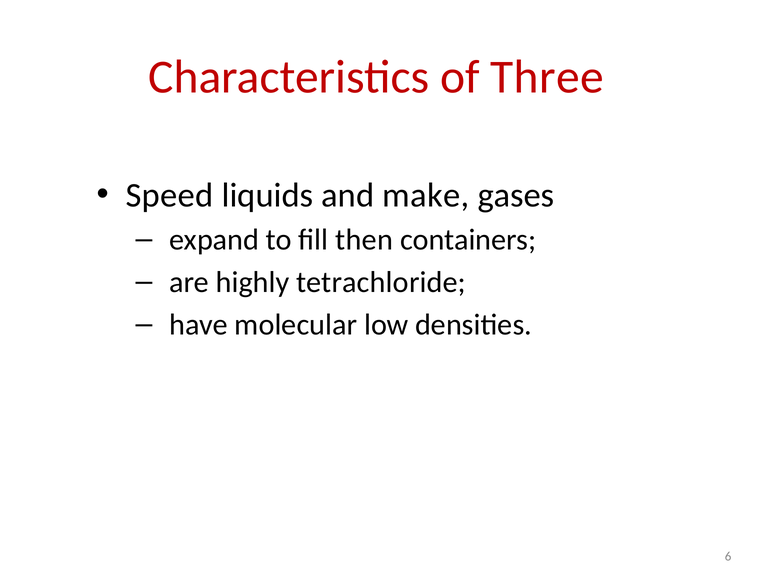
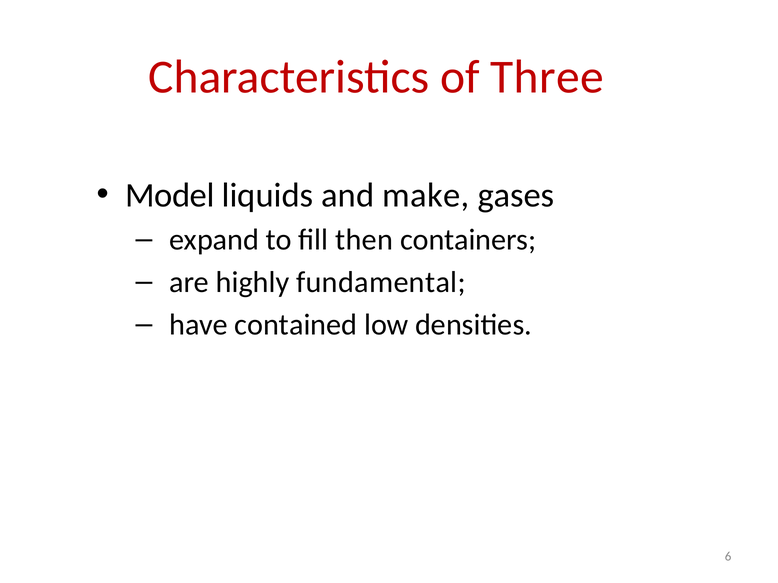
Speed: Speed -> Model
tetrachloride: tetrachloride -> fundamental
molecular: molecular -> contained
